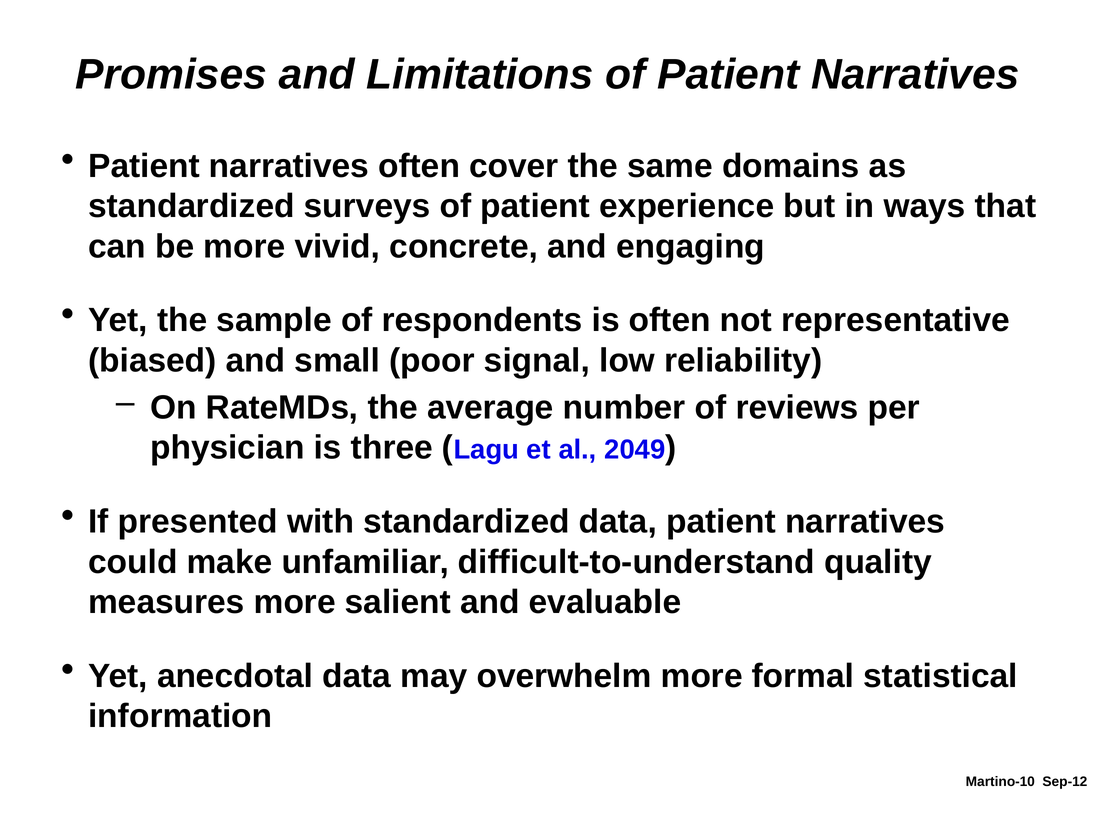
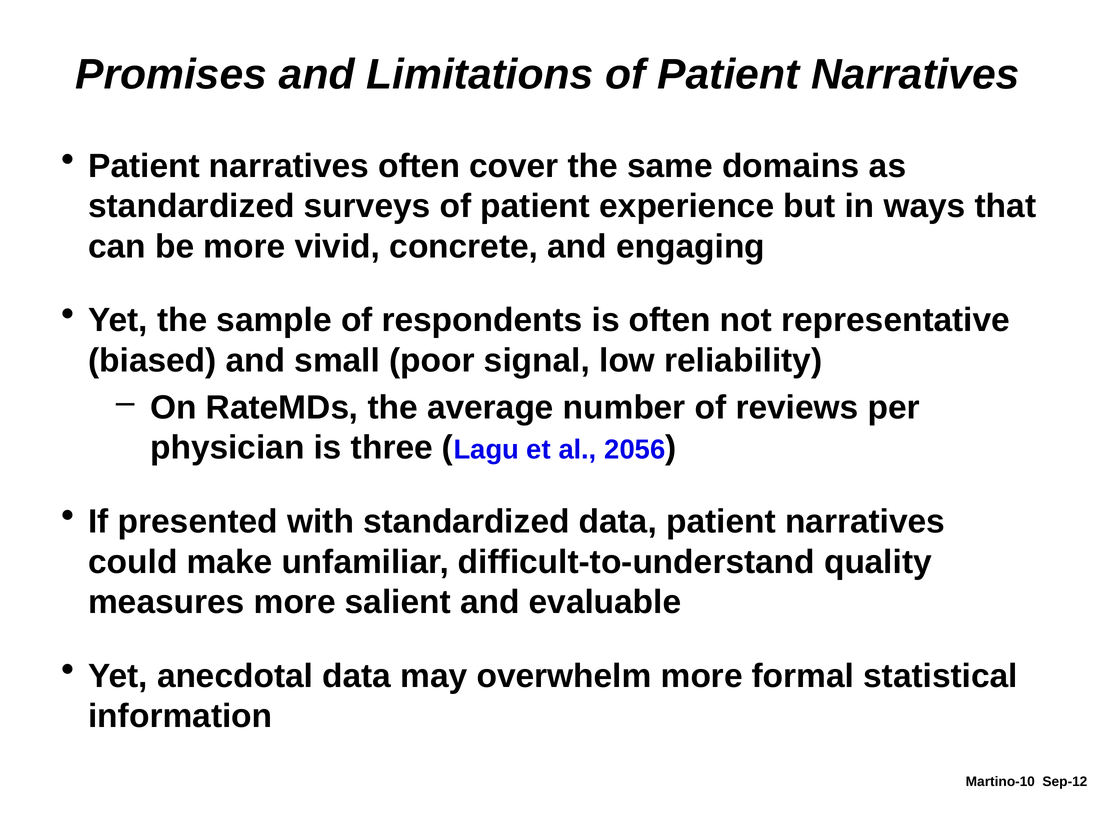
2049: 2049 -> 2056
